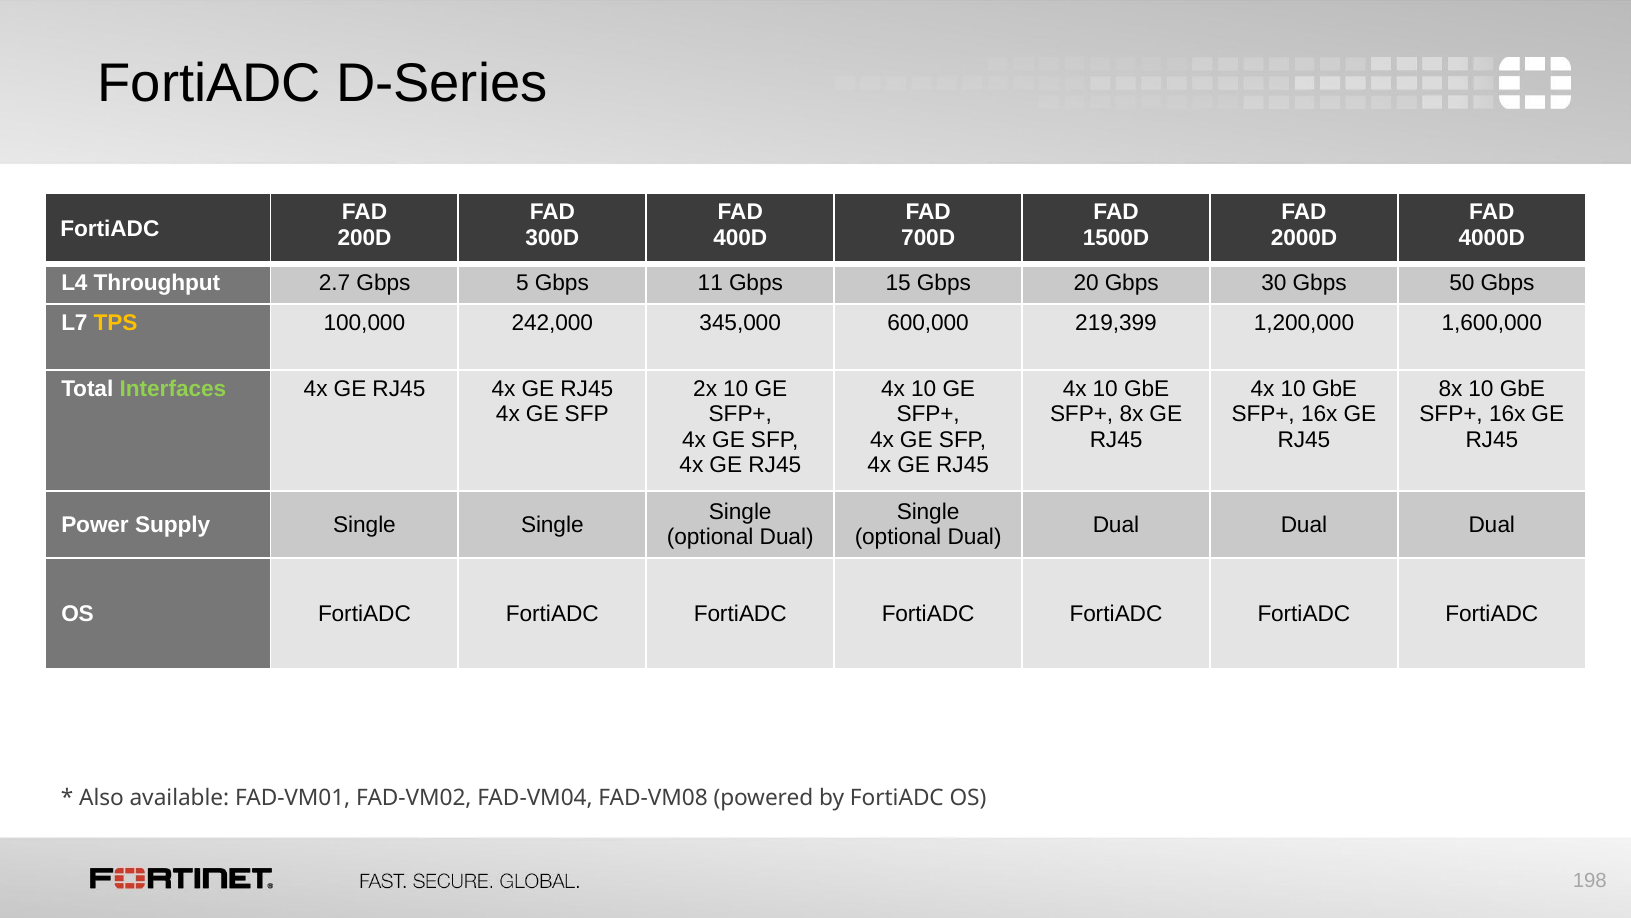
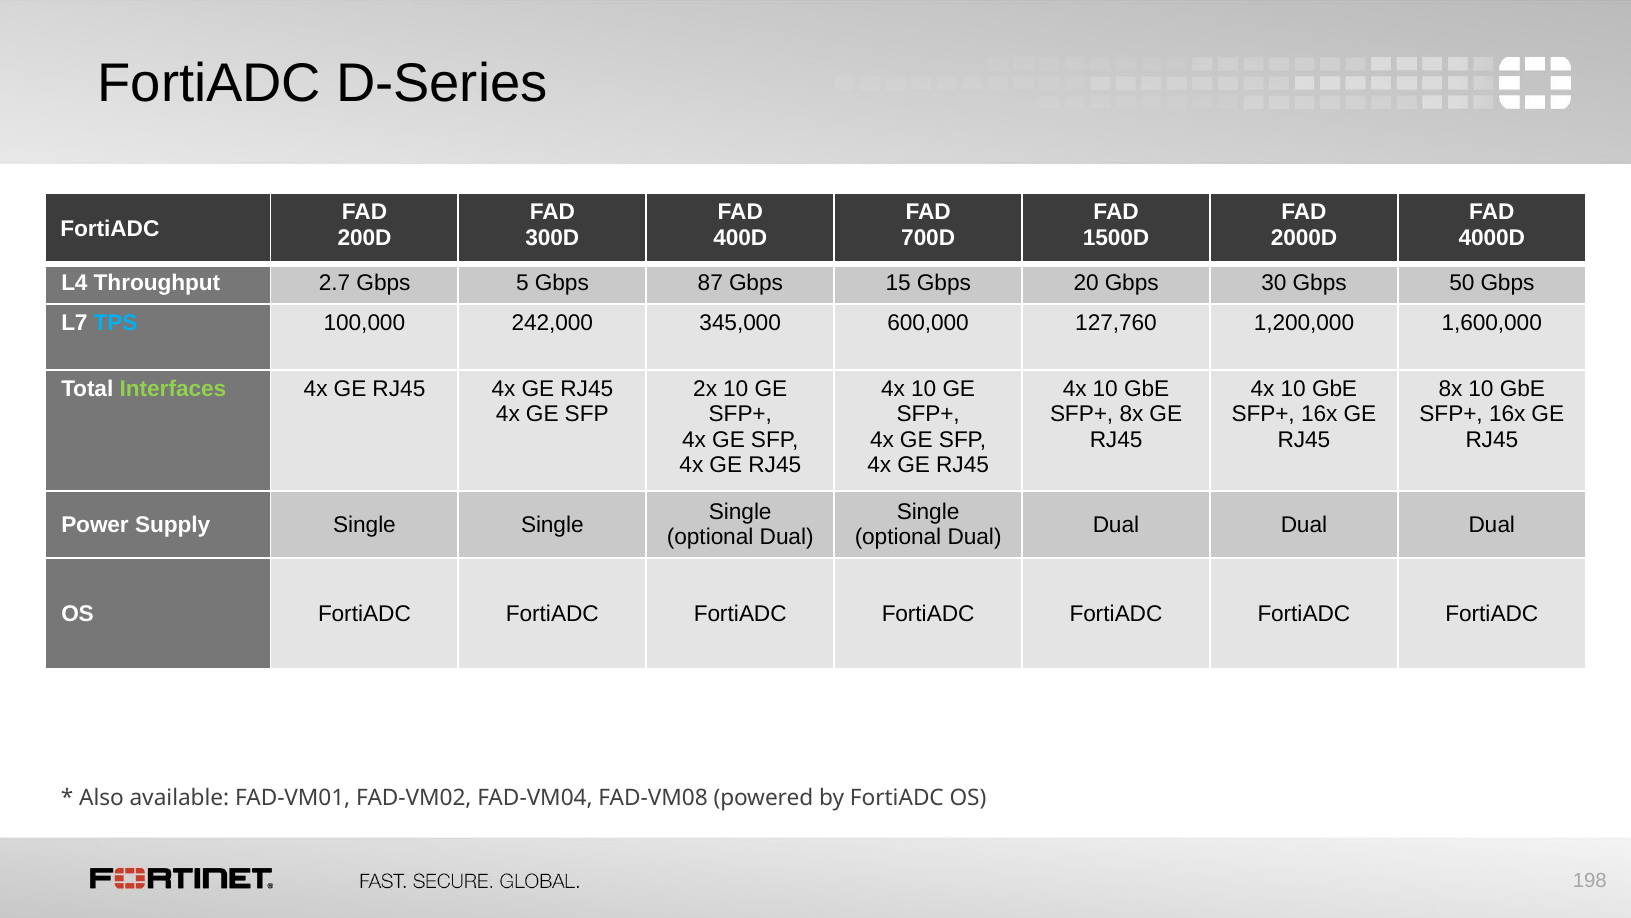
11: 11 -> 87
TPS colour: yellow -> light blue
219,399: 219,399 -> 127,760
